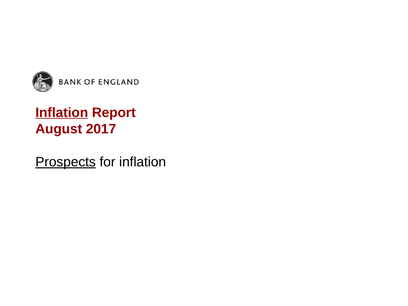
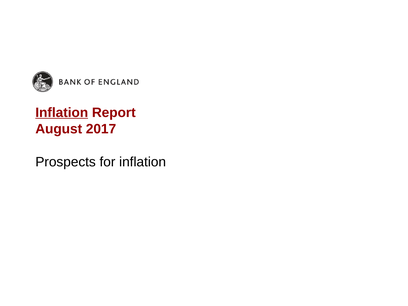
Prospects underline: present -> none
